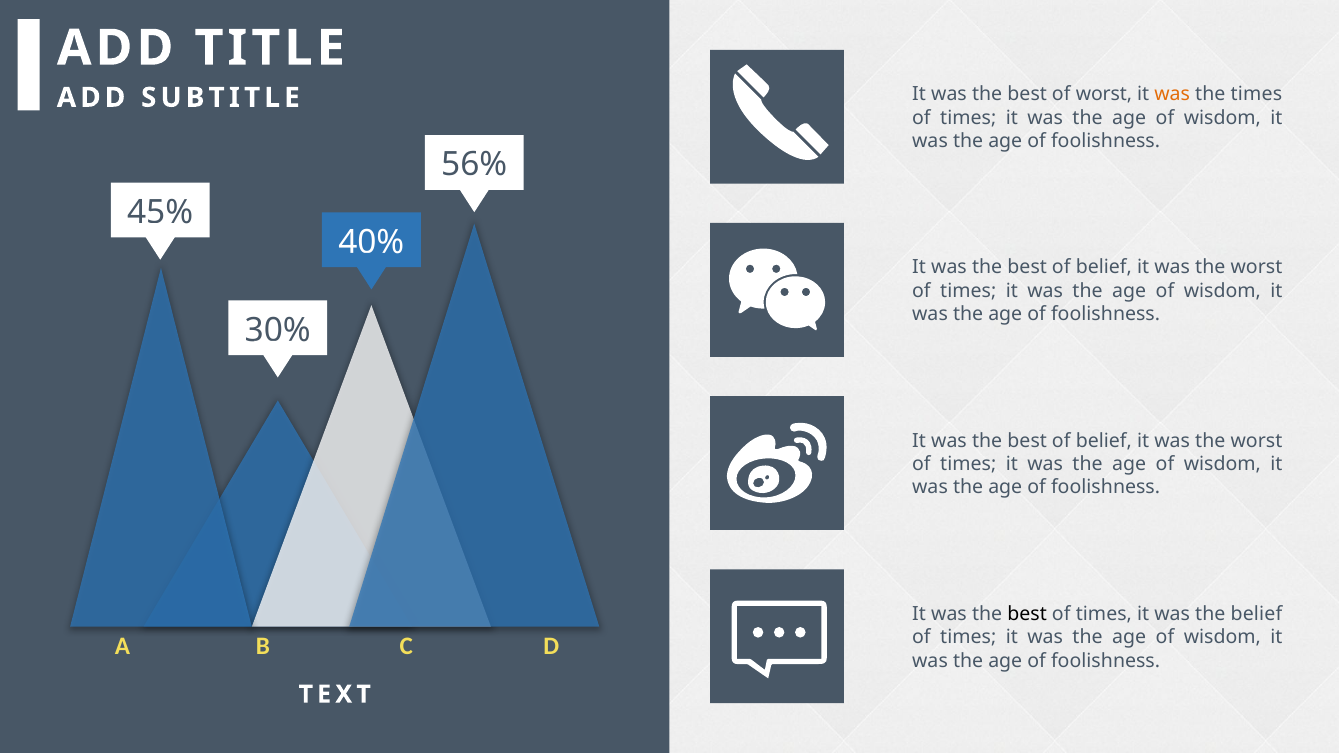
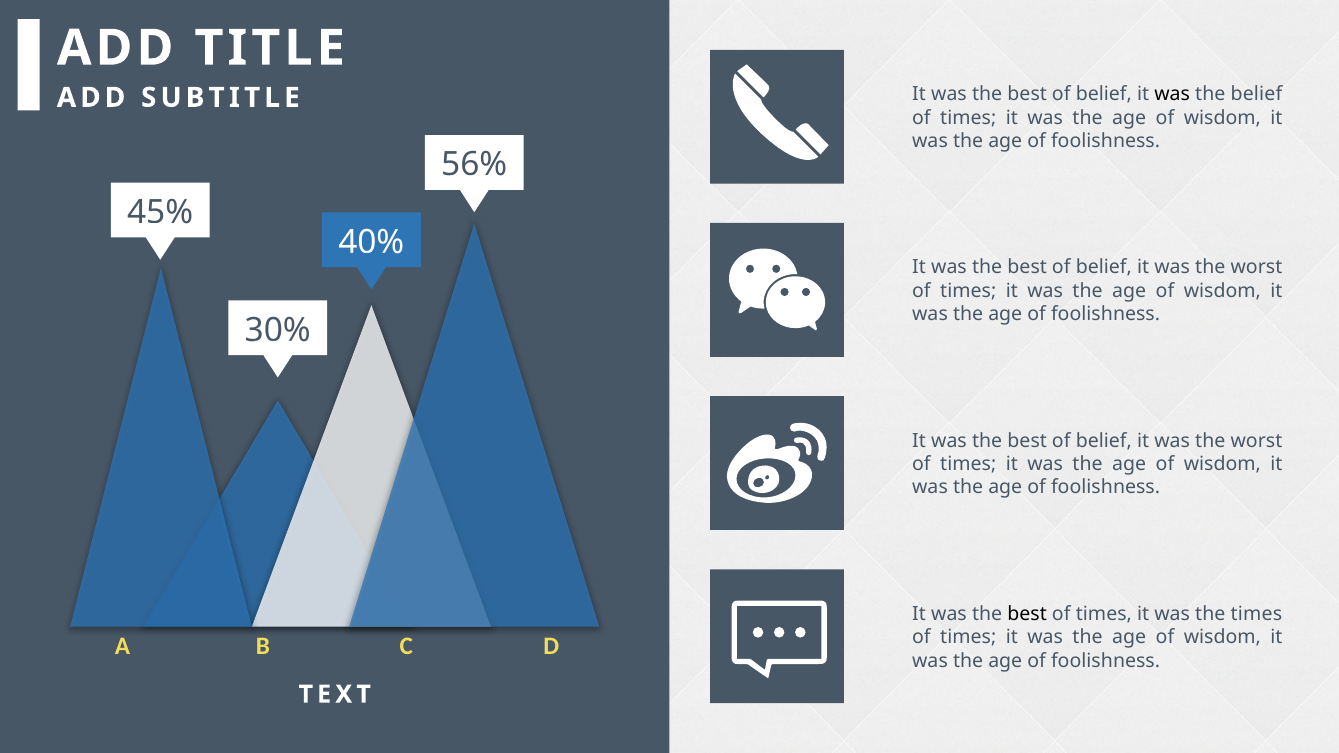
worst at (1104, 94): worst -> belief
was at (1172, 94) colour: orange -> black
the times: times -> belief
the belief: belief -> times
